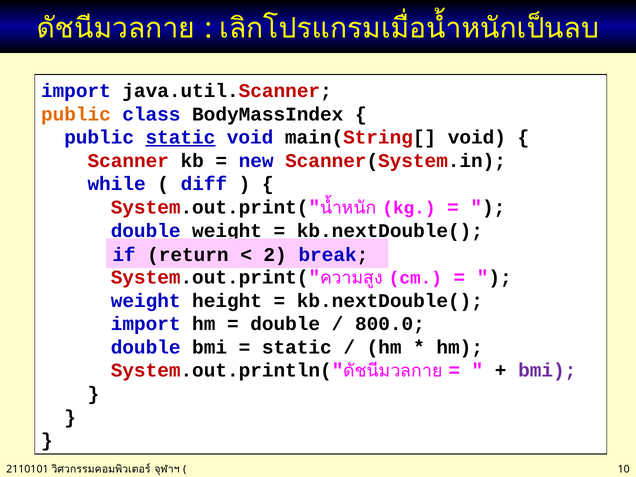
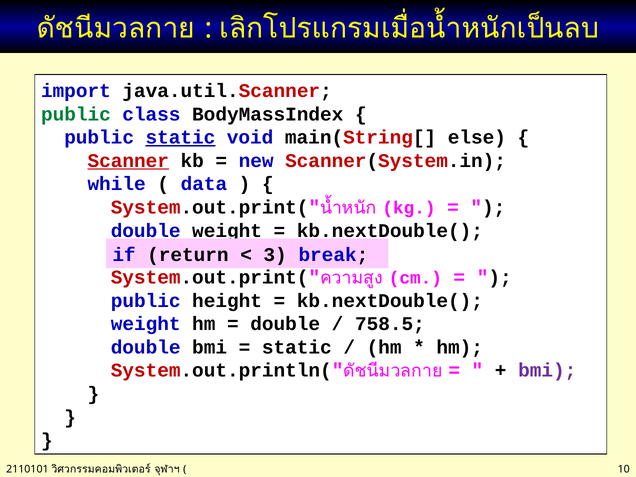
public at (76, 114) colour: orange -> green
main(String[ void: void -> else
Scanner underline: none -> present
diff: diff -> data
2: 2 -> 3
weight at (146, 301): weight -> public
import at (146, 324): import -> weight
800.0: 800.0 -> 758.5
